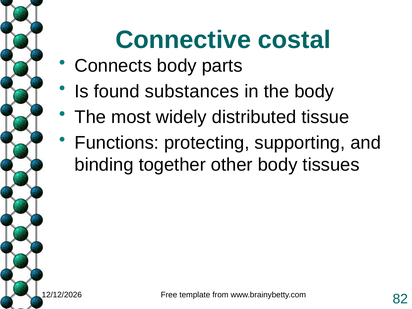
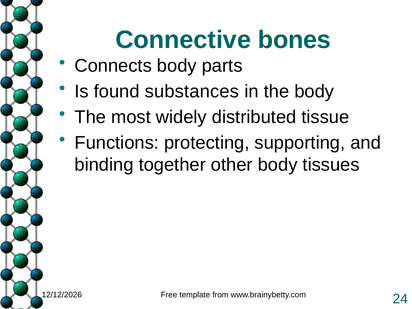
costal: costal -> bones
82: 82 -> 24
